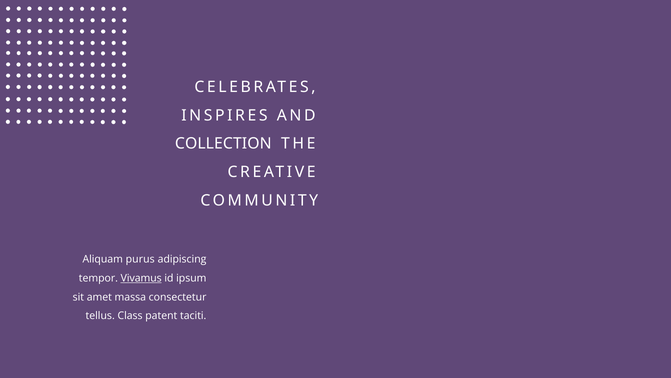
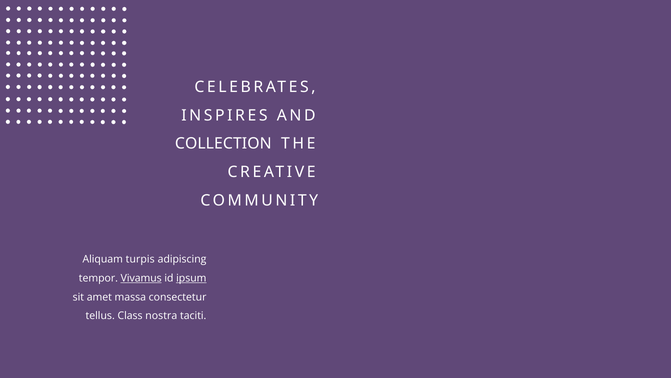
purus: purus -> turpis
ipsum underline: none -> present
patent: patent -> nostra
